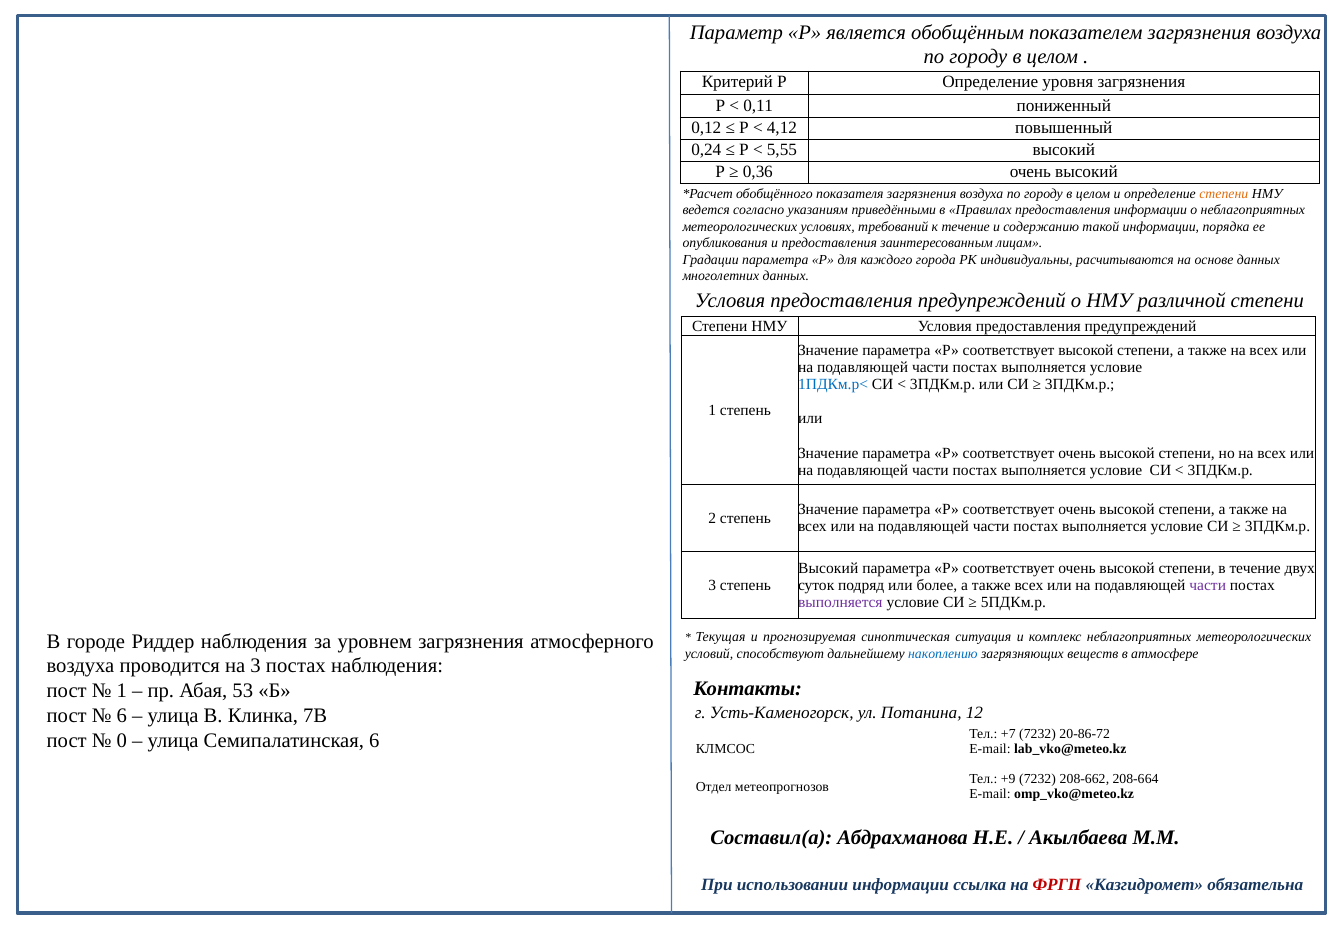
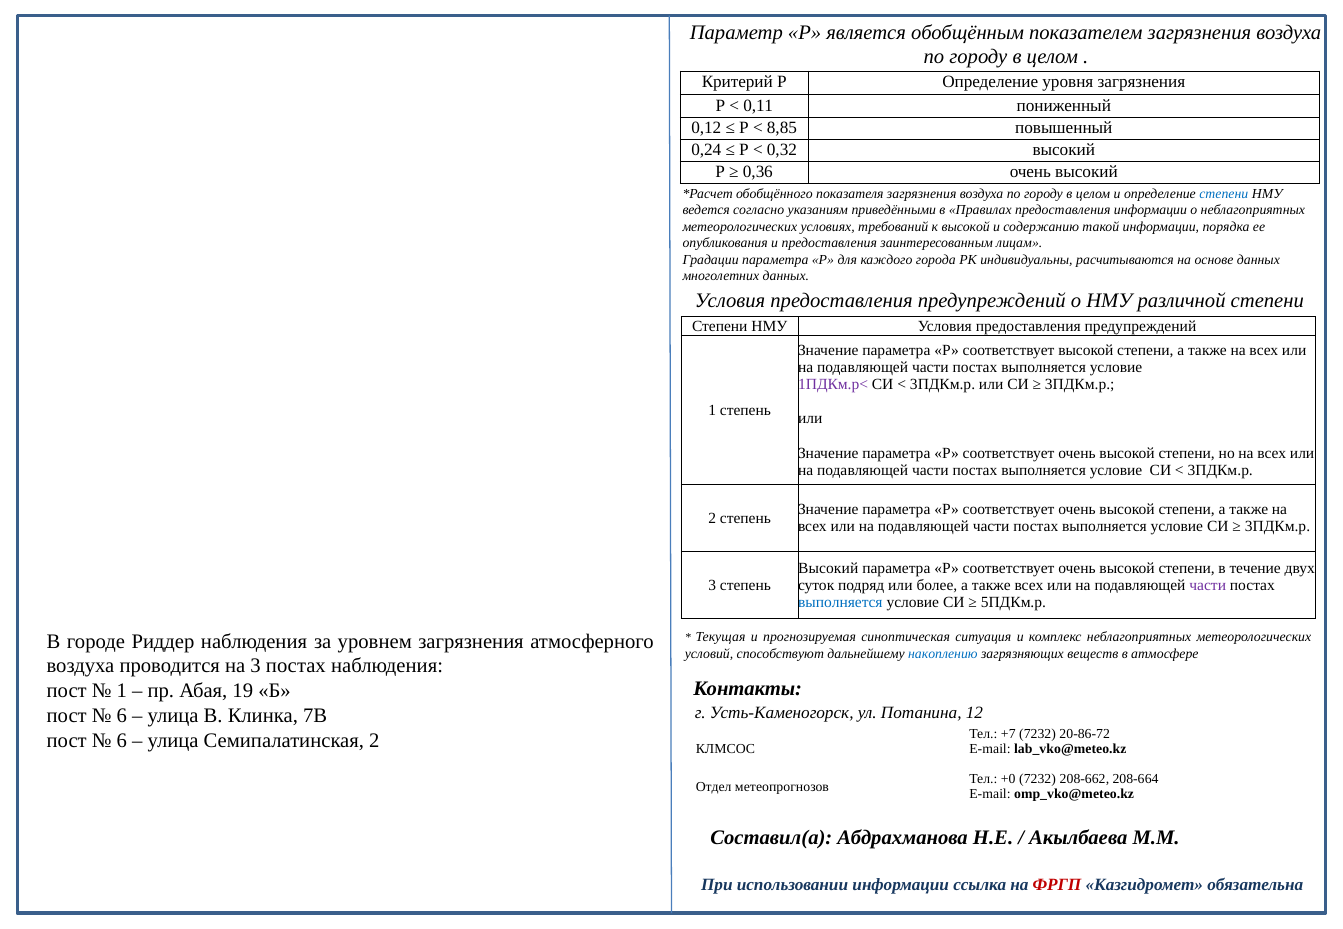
4,12: 4,12 -> 8,85
5,55: 5,55 -> 0,32
степени at (1224, 194) colour: orange -> blue
к течение: течение -> высокой
1ПДКм.р< colour: blue -> purple
выполняется at (840, 603) colour: purple -> blue
53: 53 -> 19
0 at (122, 741): 0 -> 6
Семипалатинская 6: 6 -> 2
+9: +9 -> +0
